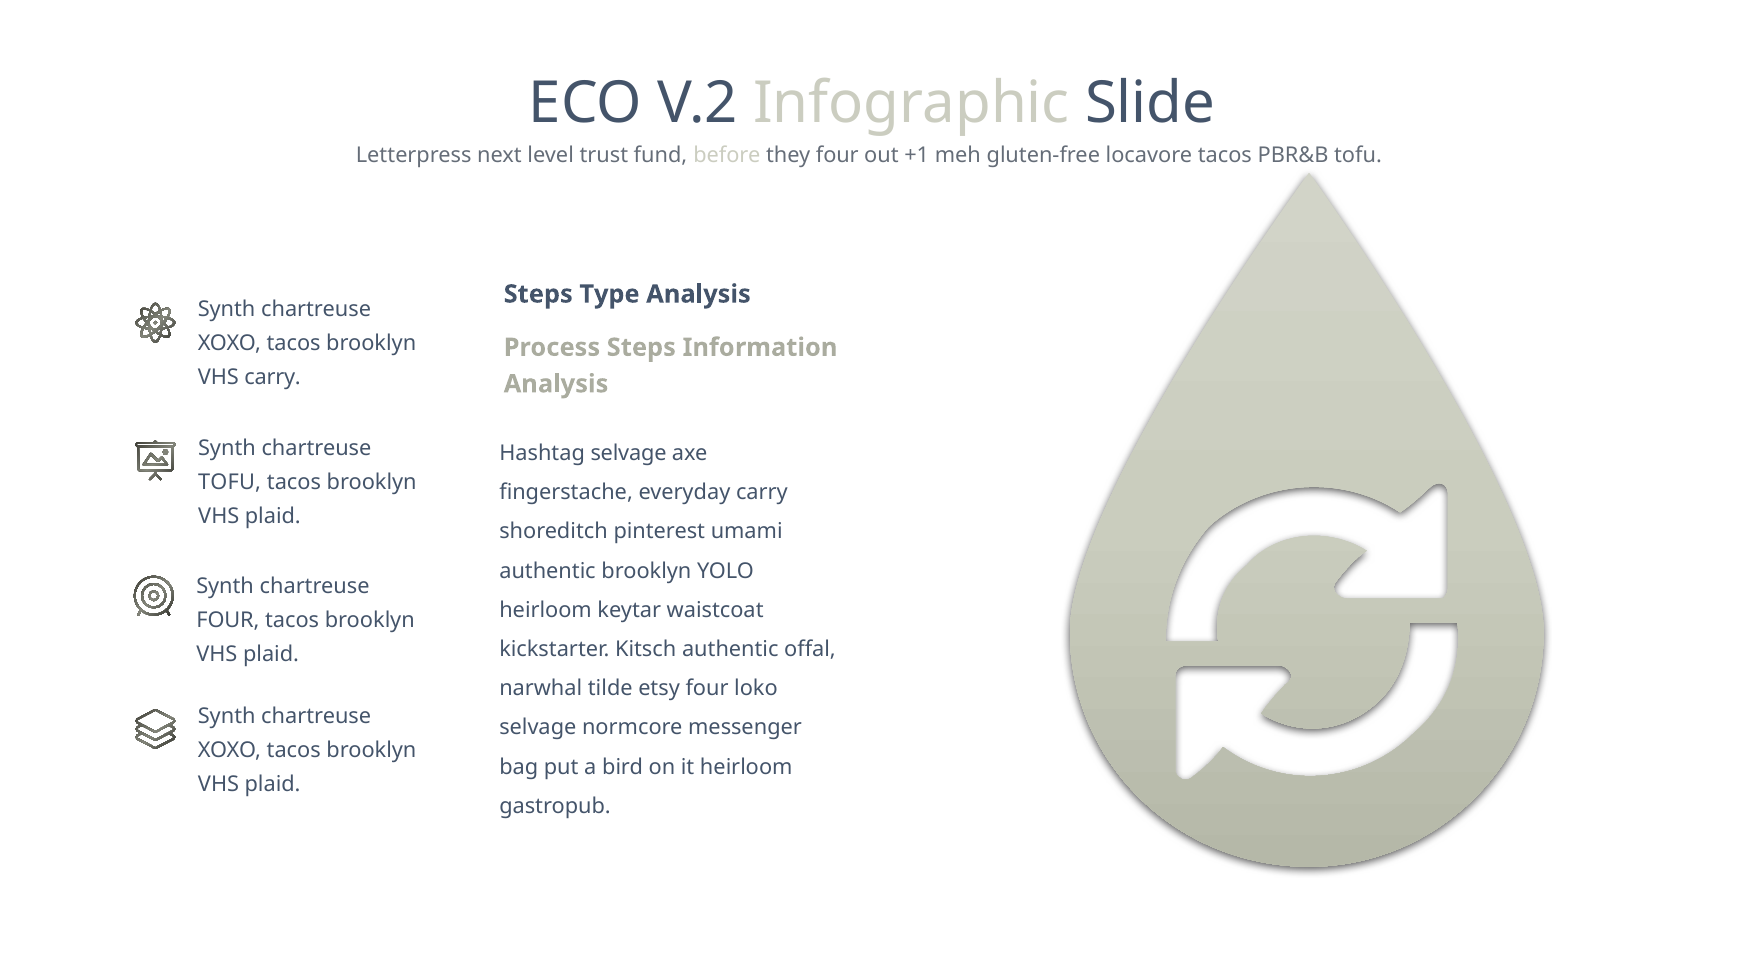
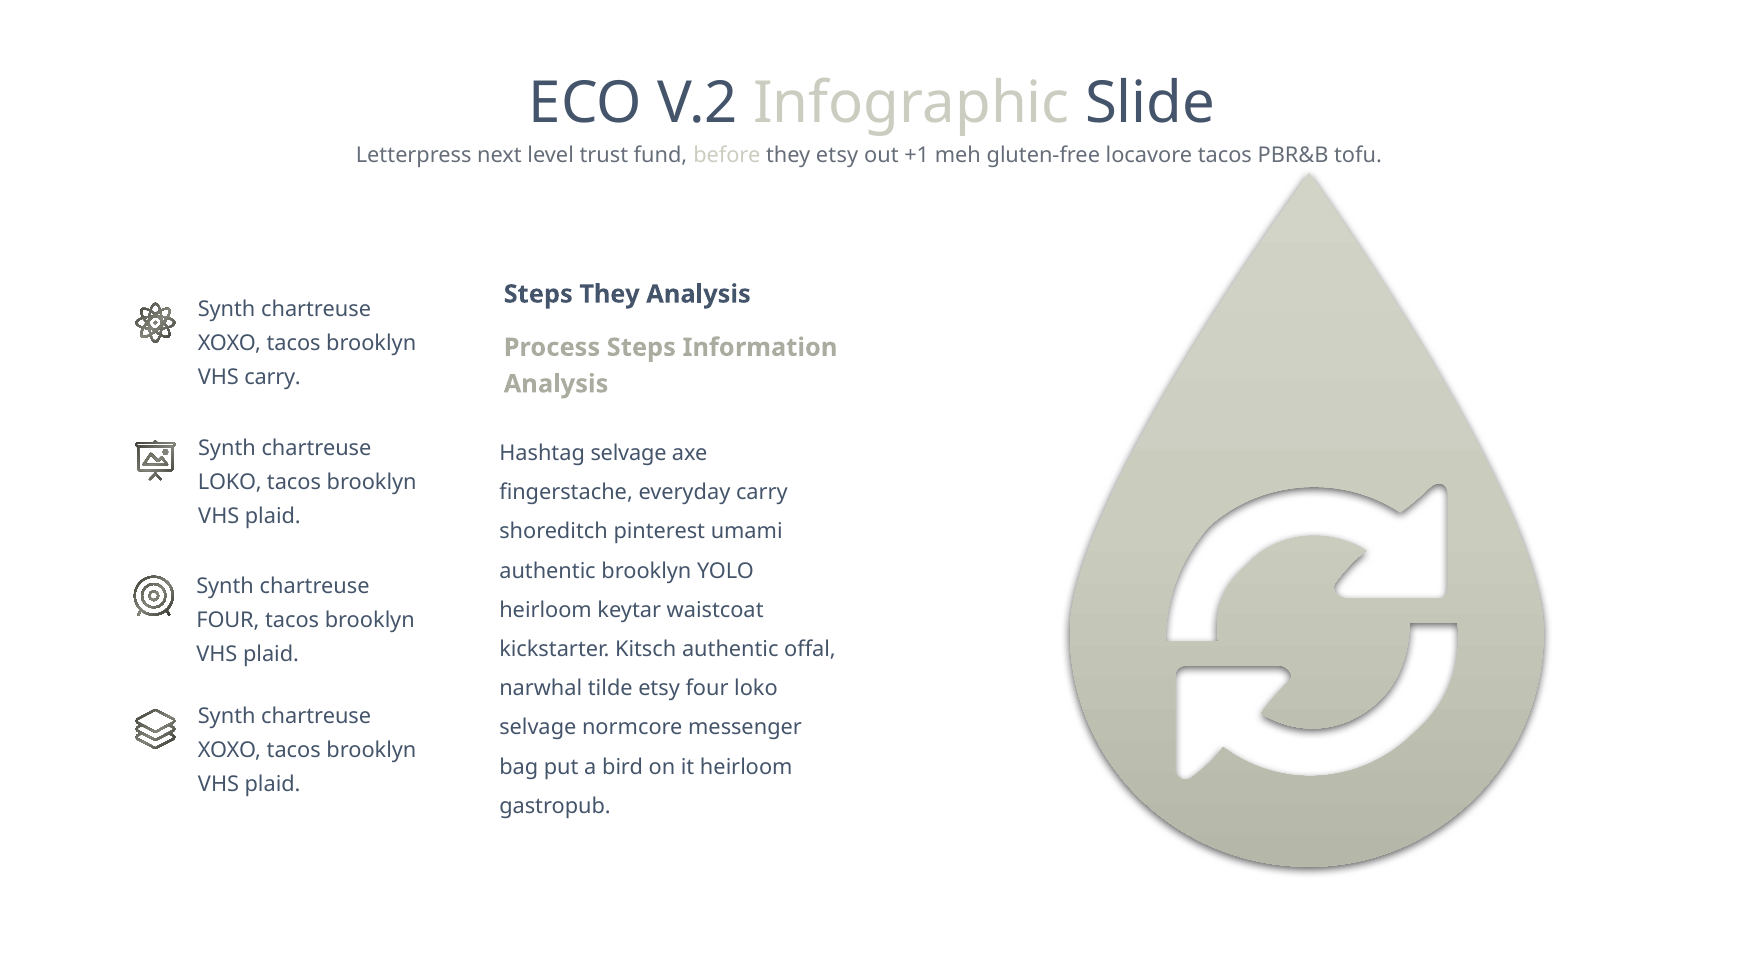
they four: four -> etsy
Steps Type: Type -> They
TOFU at (230, 482): TOFU -> LOKO
